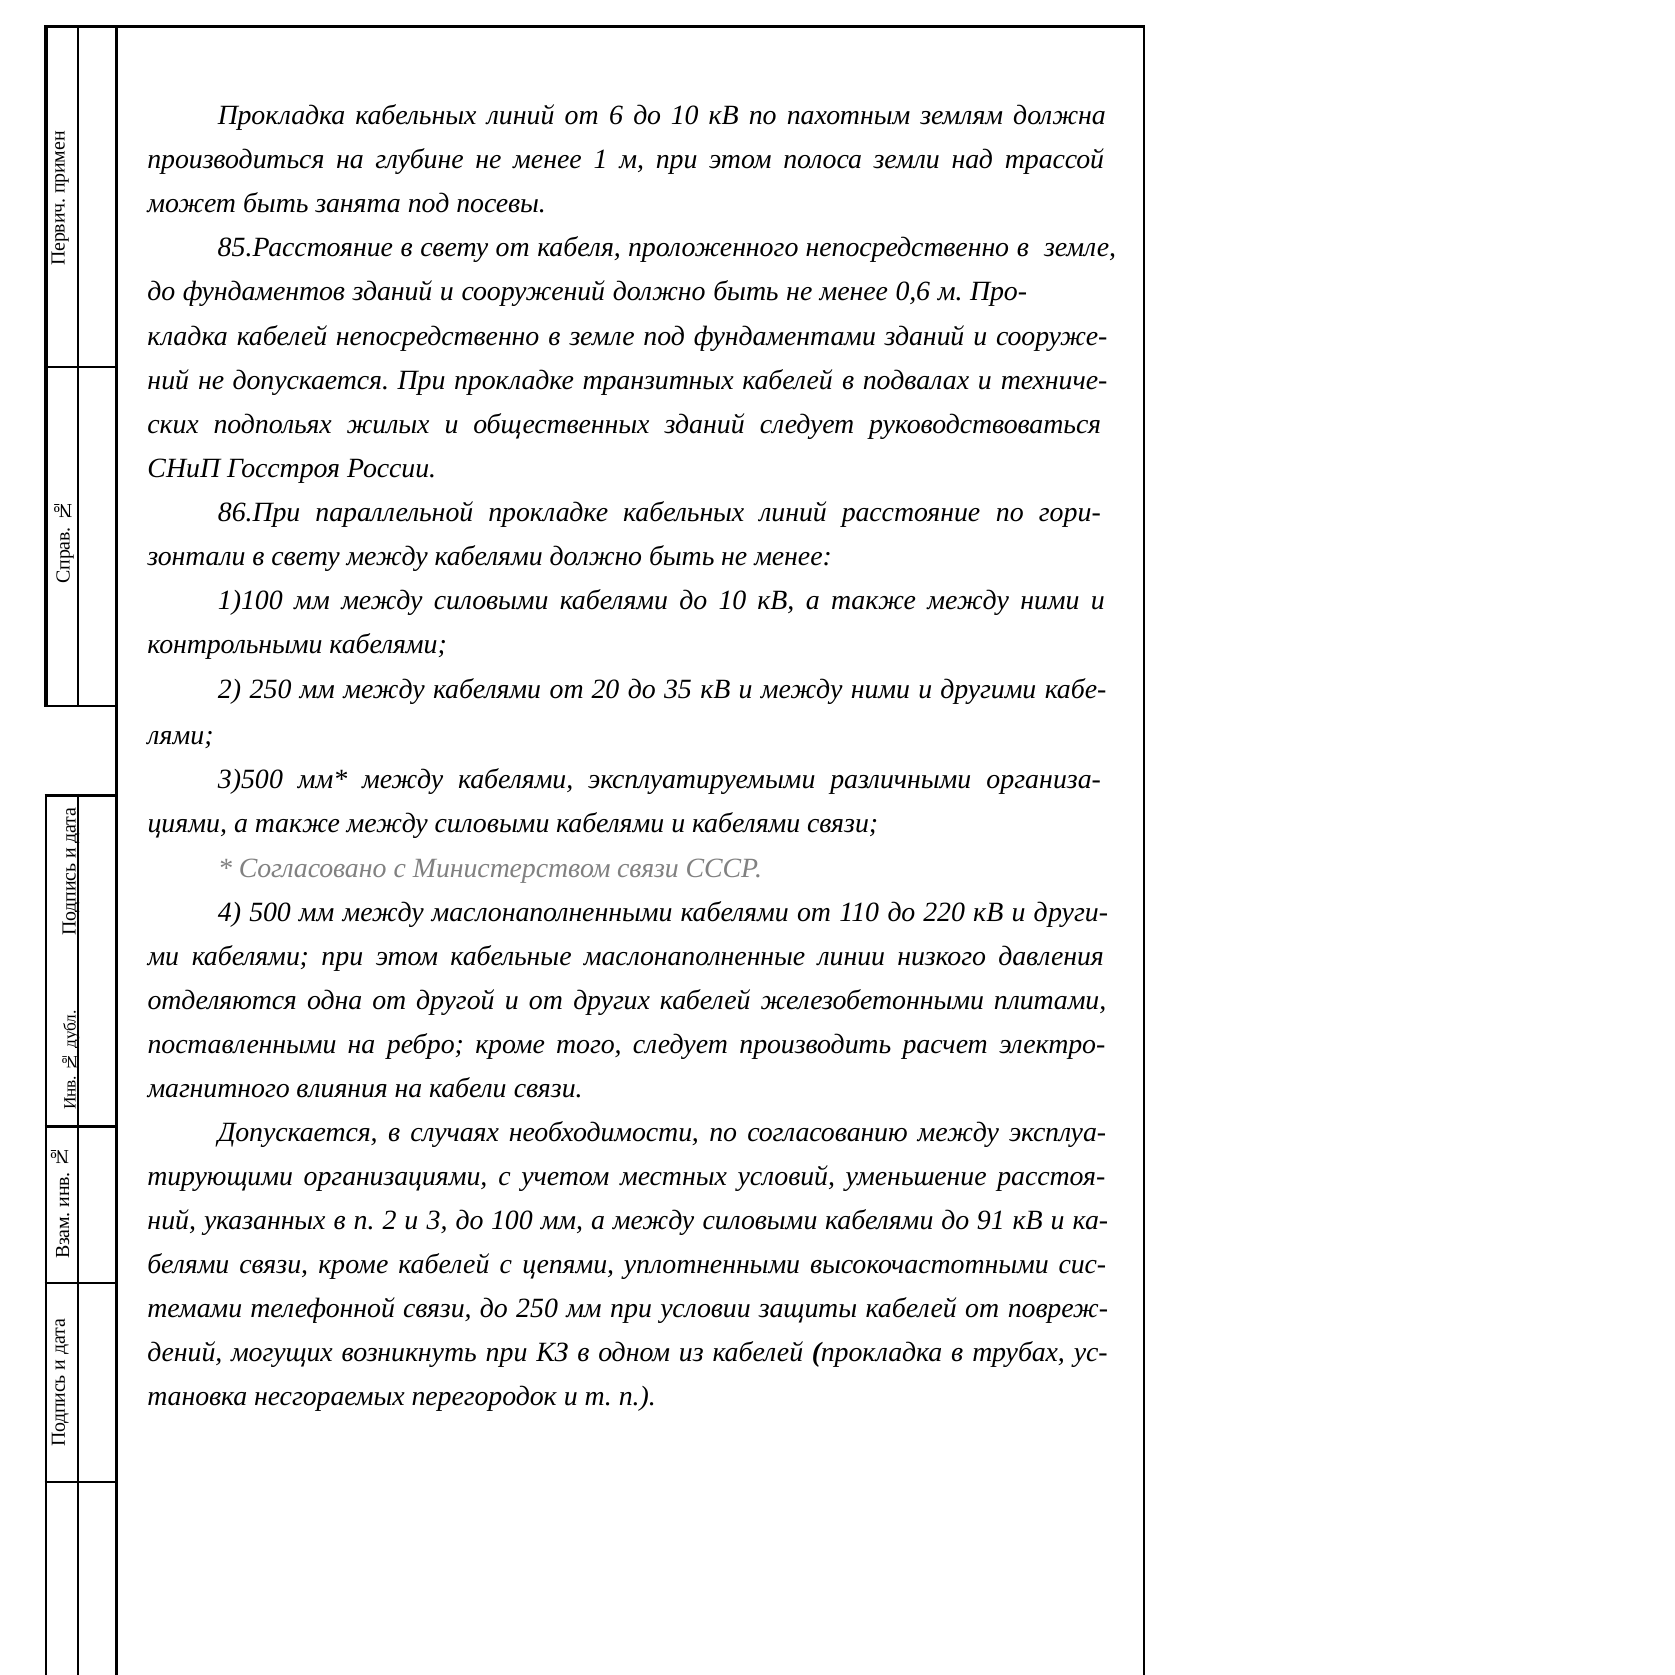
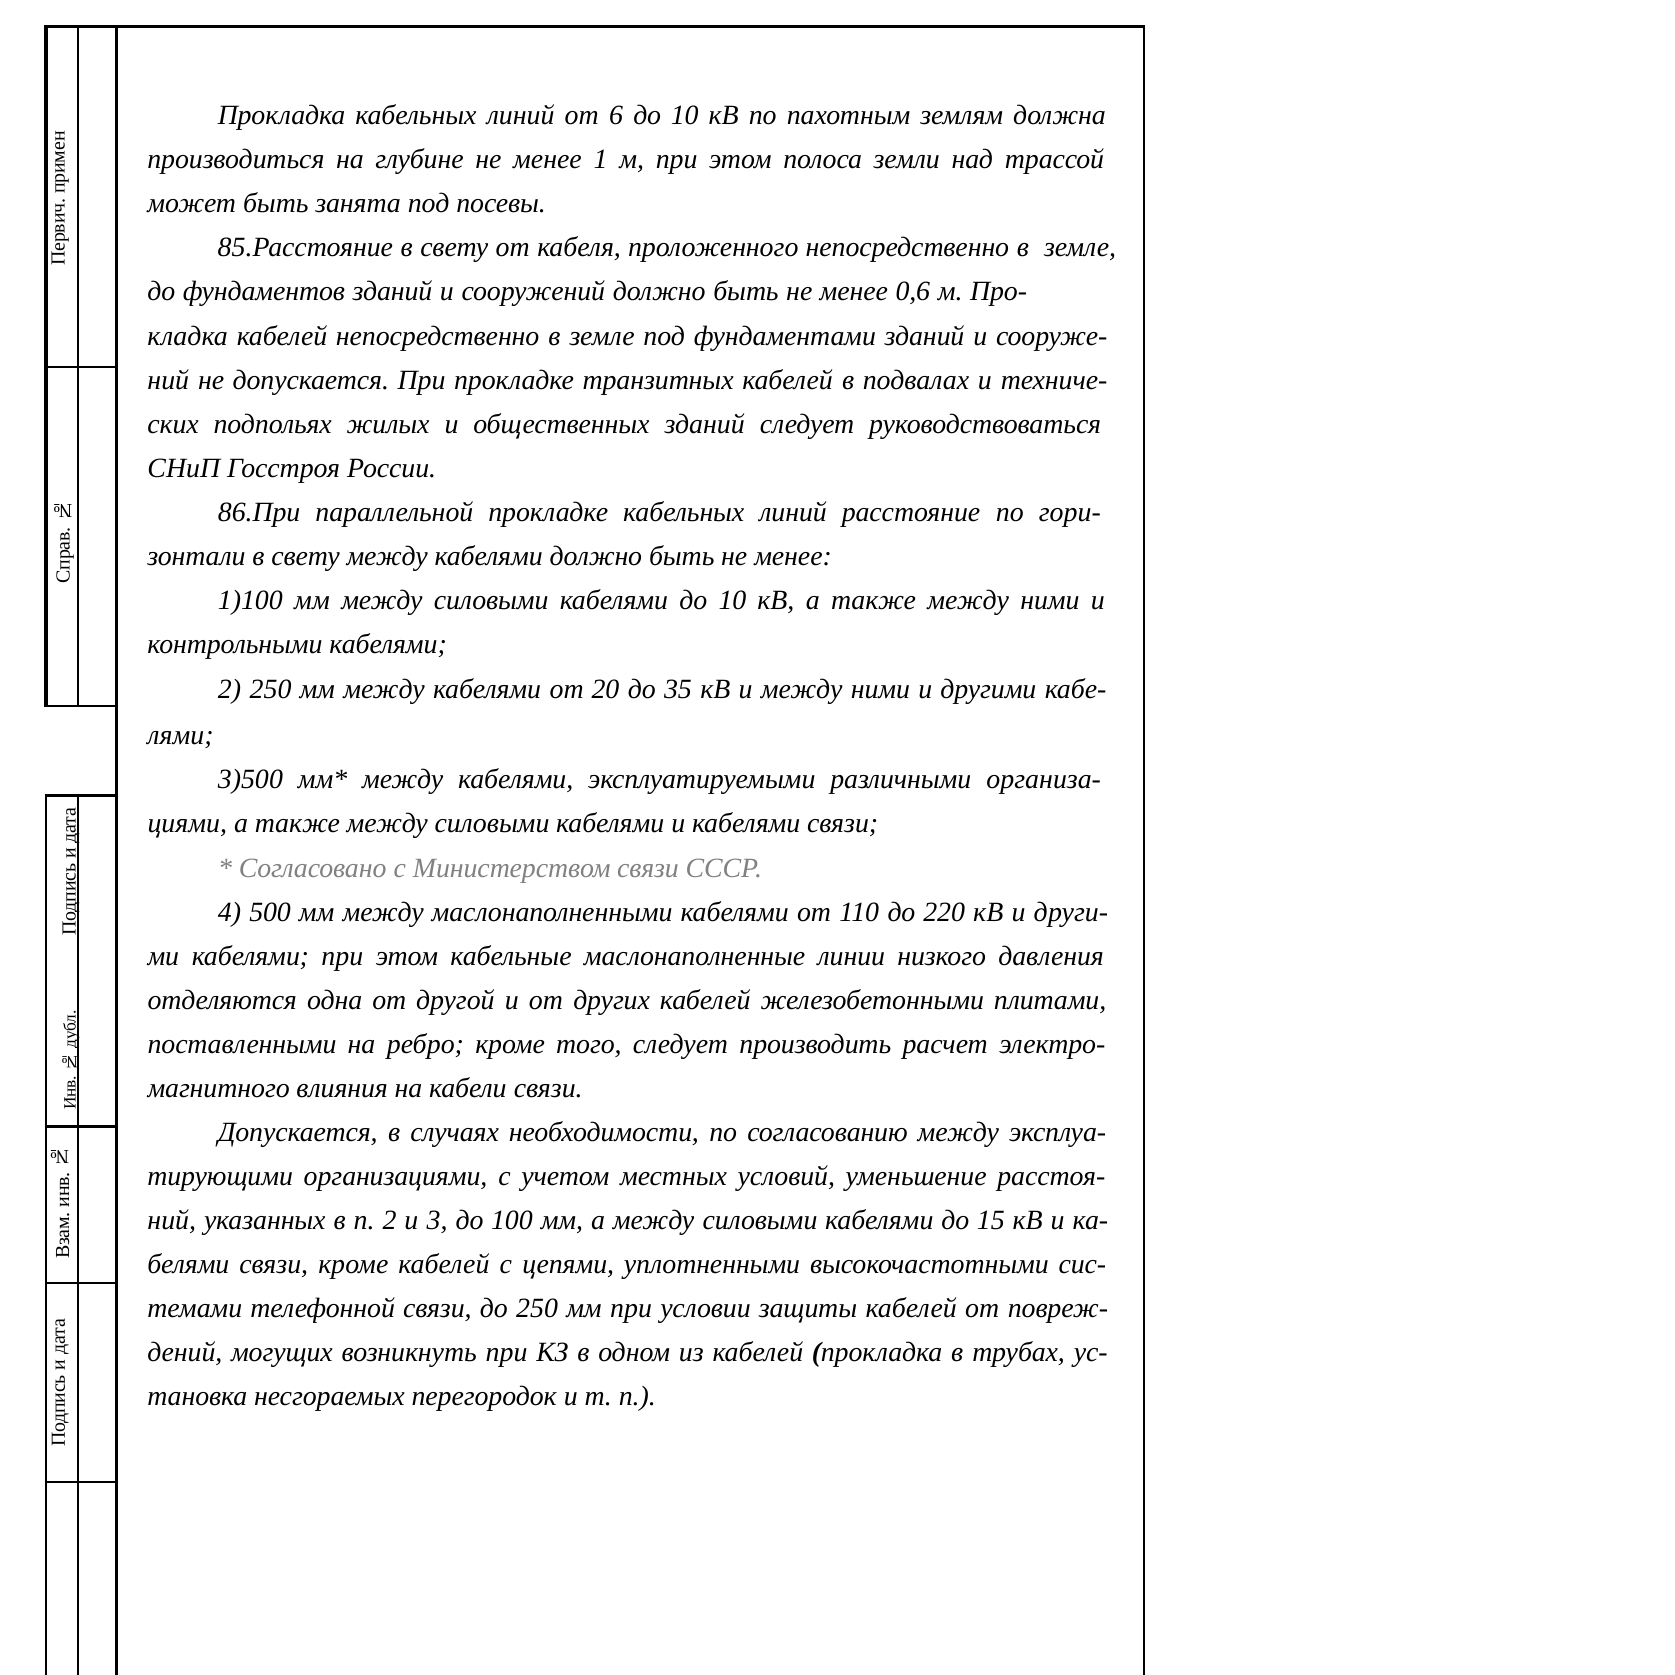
91: 91 -> 15
